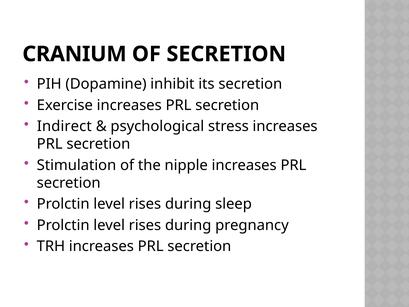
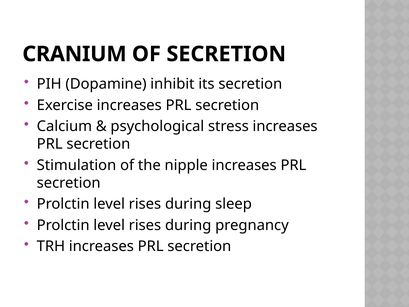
Indirect: Indirect -> Calcium
